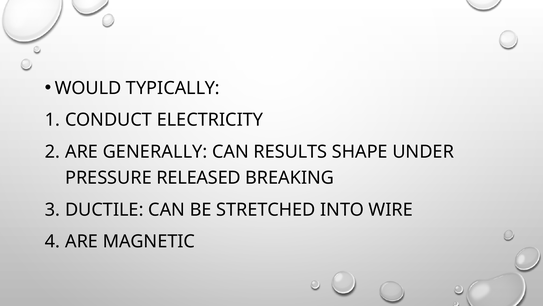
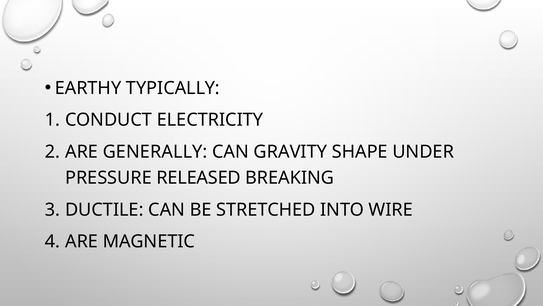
WOULD: WOULD -> EARTHY
RESULTS: RESULTS -> GRAVITY
